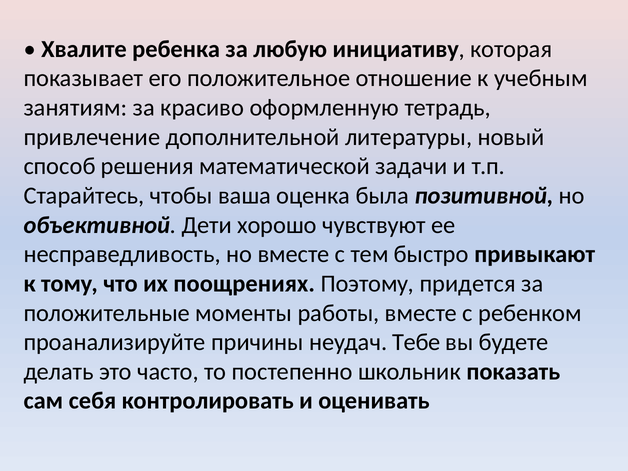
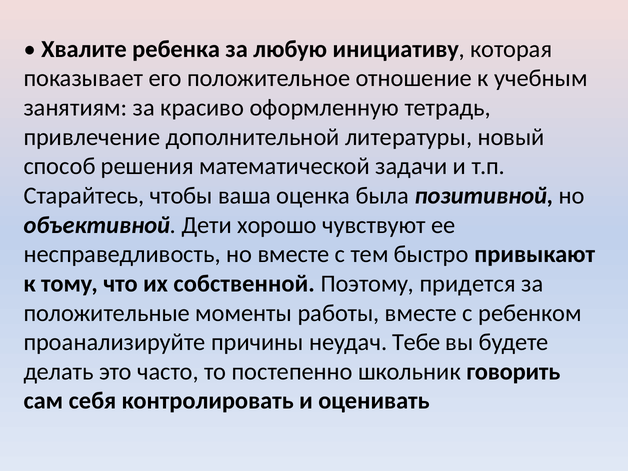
поощрениях: поощрениях -> собственной
показать: показать -> говорить
